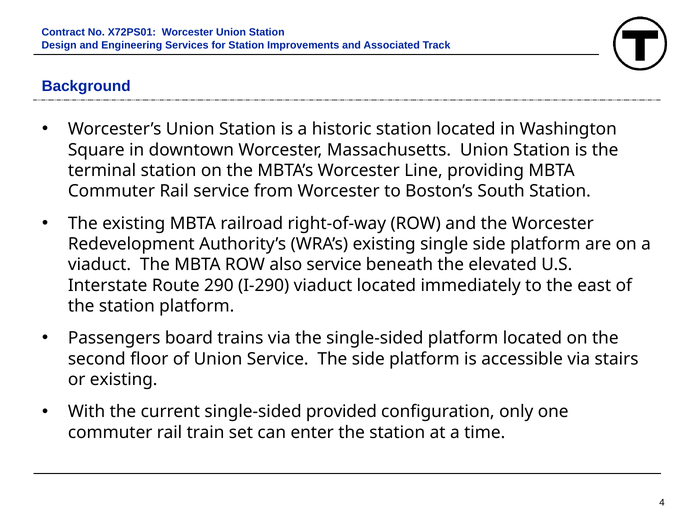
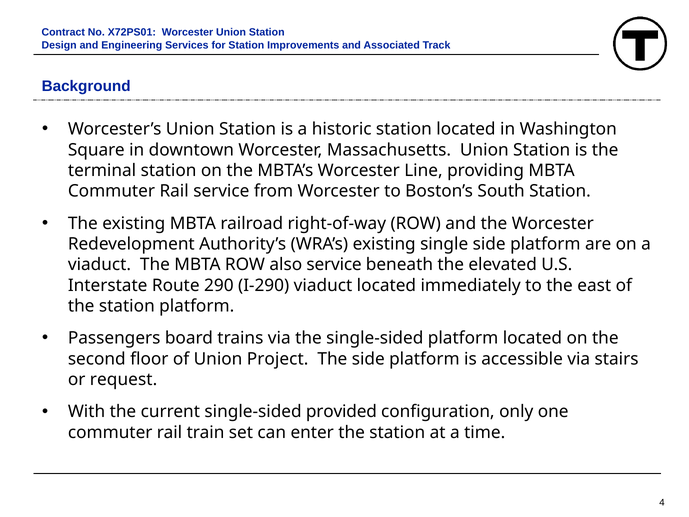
Union Service: Service -> Project
or existing: existing -> request
